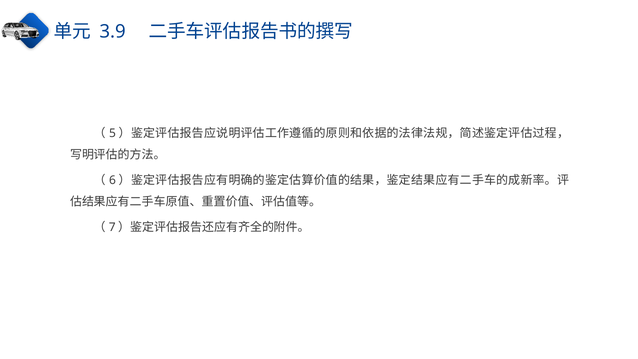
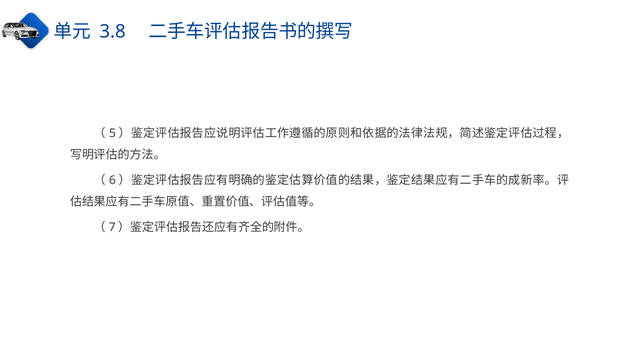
3.9: 3.9 -> 3.8
